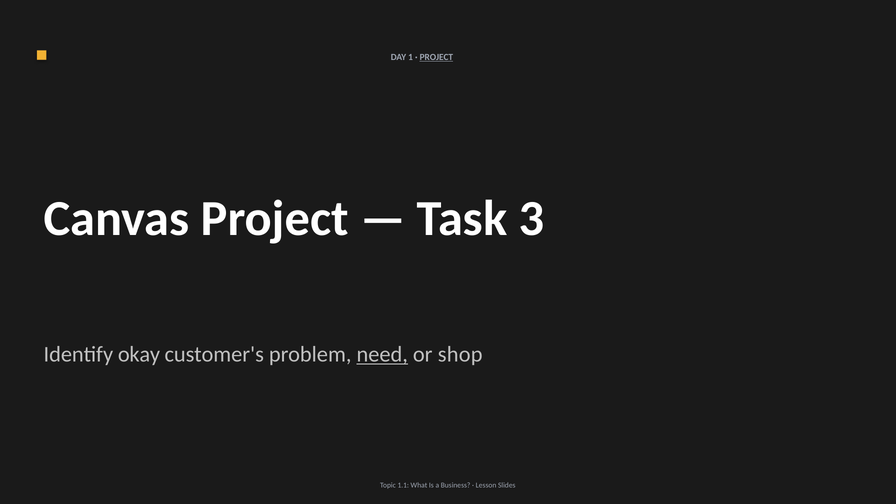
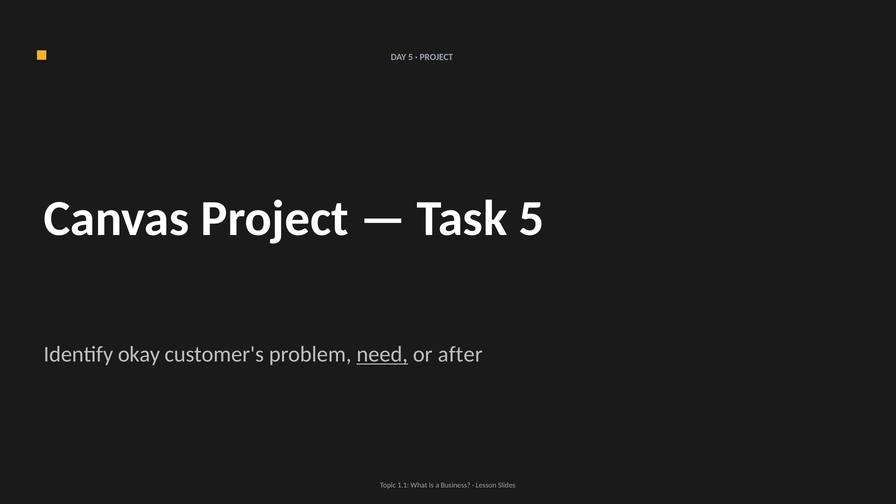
DAY 1: 1 -> 5
PROJECT at (436, 57) underline: present -> none
Task 3: 3 -> 5
shop: shop -> after
